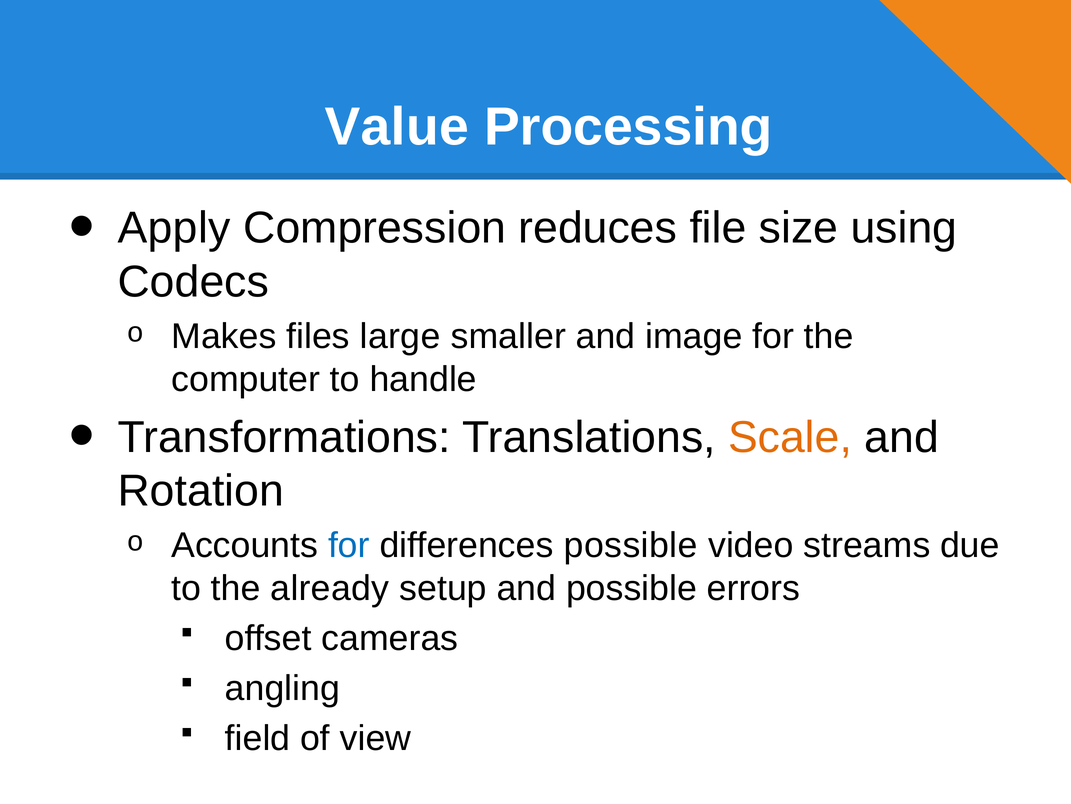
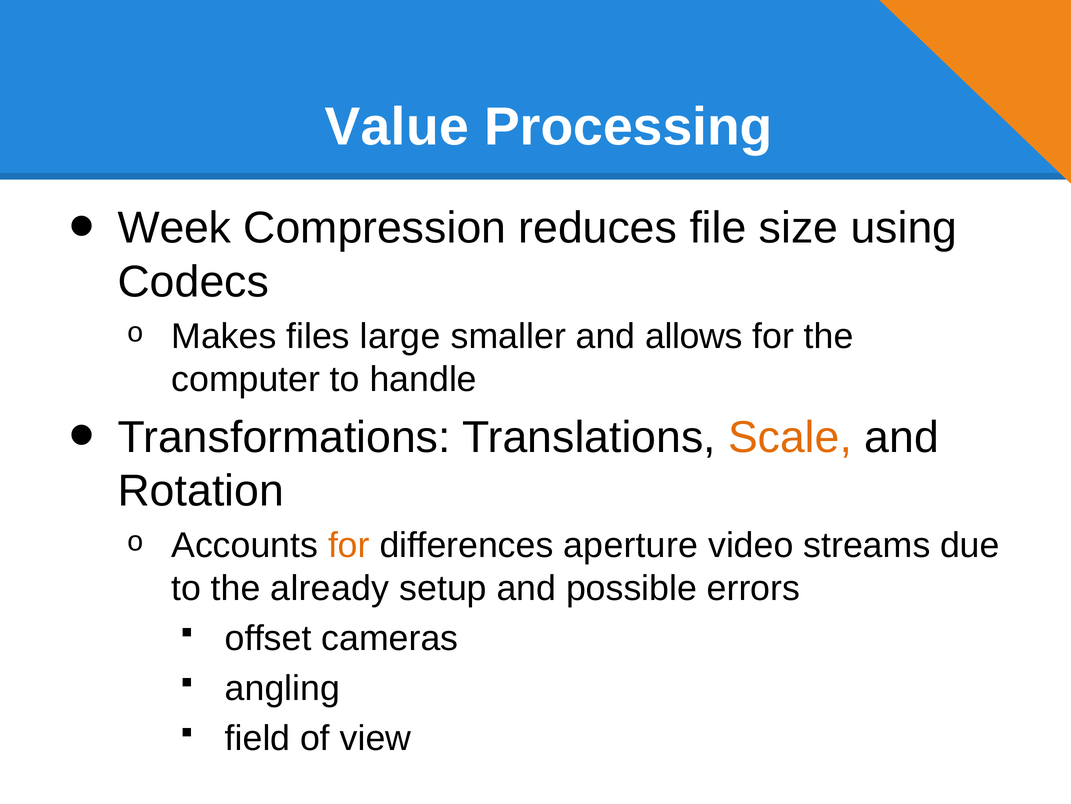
Apply: Apply -> Week
image: image -> allows
for at (349, 545) colour: blue -> orange
differences possible: possible -> aperture
